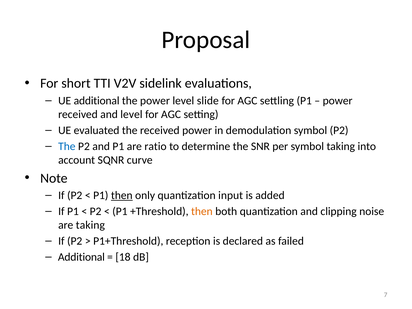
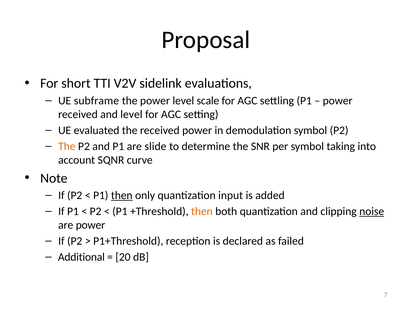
UE additional: additional -> subframe
slide: slide -> scale
The at (67, 146) colour: blue -> orange
ratio: ratio -> slide
noise underline: none -> present
are taking: taking -> power
18: 18 -> 20
